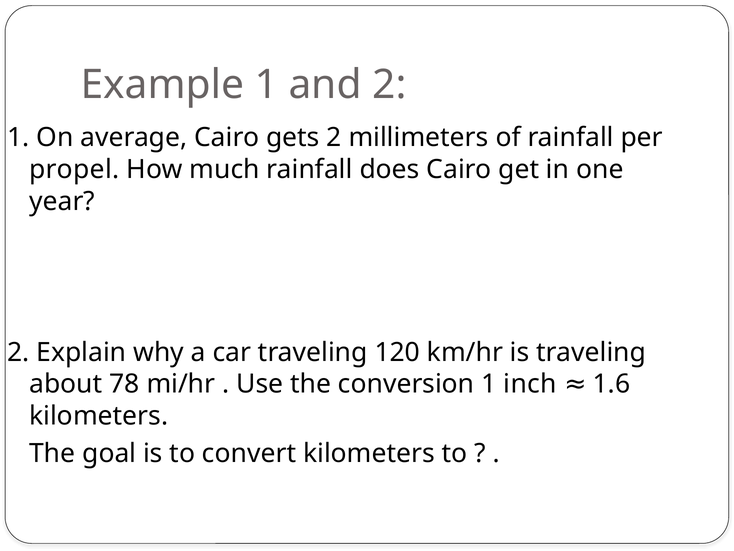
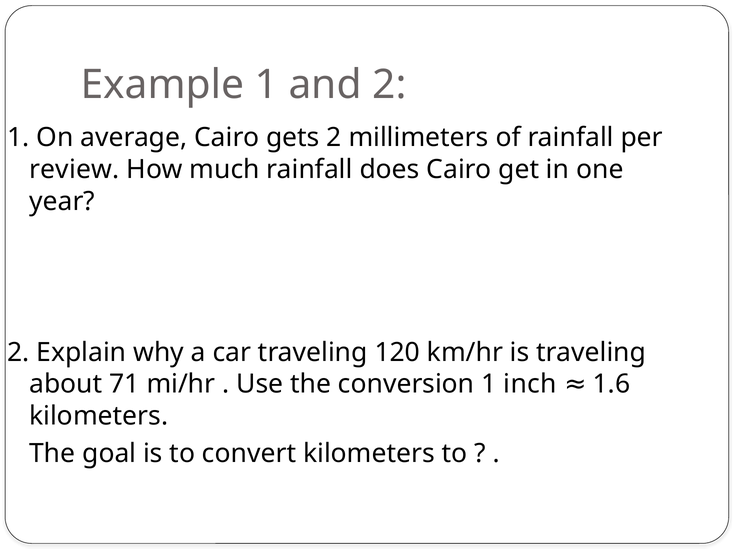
propel: propel -> review
78: 78 -> 71
